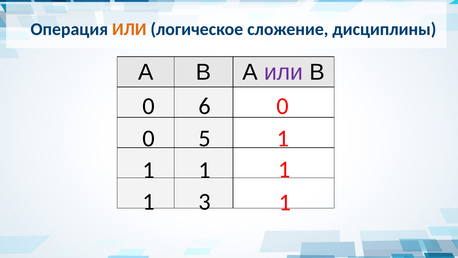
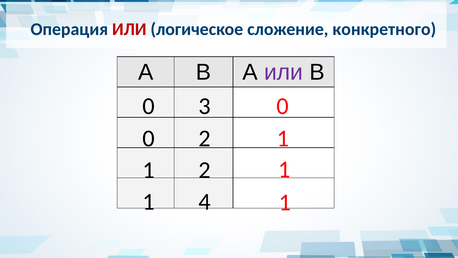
ИЛИ at (129, 29) colour: orange -> red
дисциплины: дисциплины -> конкретного
6: 6 -> 3
0 5: 5 -> 2
1 at (205, 170): 1 -> 2
3: 3 -> 4
